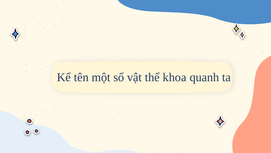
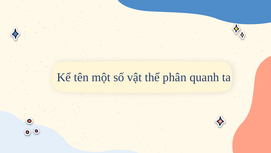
khoa: khoa -> phân
